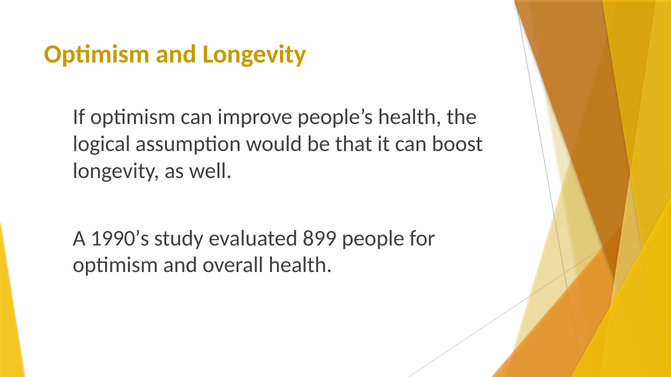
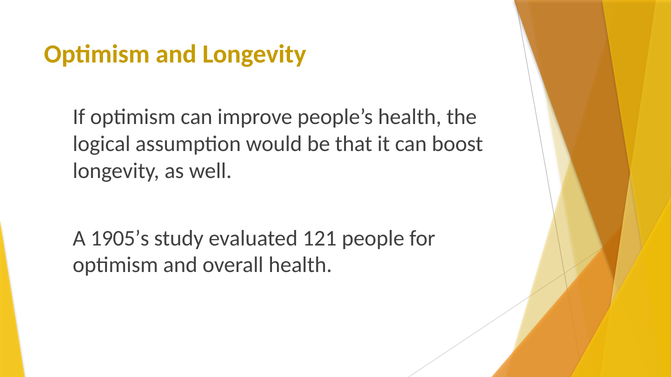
1990’s: 1990’s -> 1905’s
899: 899 -> 121
